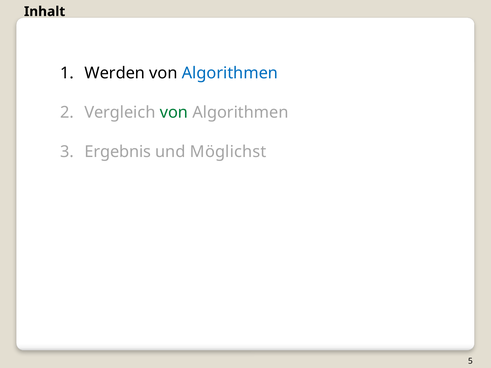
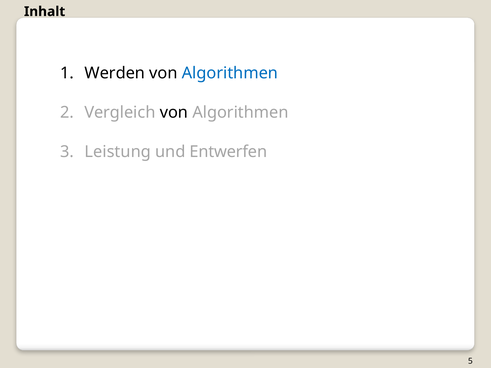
von at (174, 112) colour: green -> black
Ergebnis: Ergebnis -> Leistung
Möglichst: Möglichst -> Entwerfen
